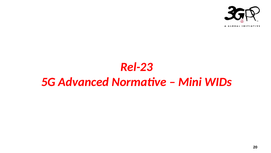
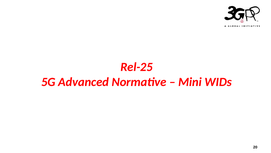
Rel-23: Rel-23 -> Rel-25
